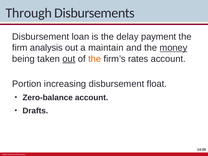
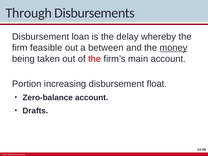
payment: payment -> whereby
analysis: analysis -> feasible
maintain: maintain -> between
out at (69, 59) underline: present -> none
the at (95, 59) colour: orange -> red
rates: rates -> main
